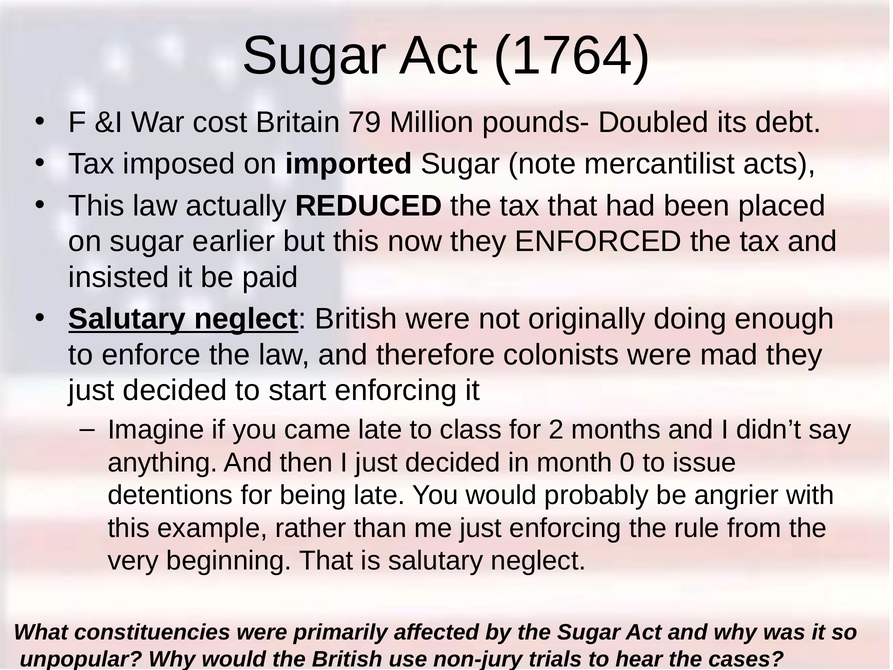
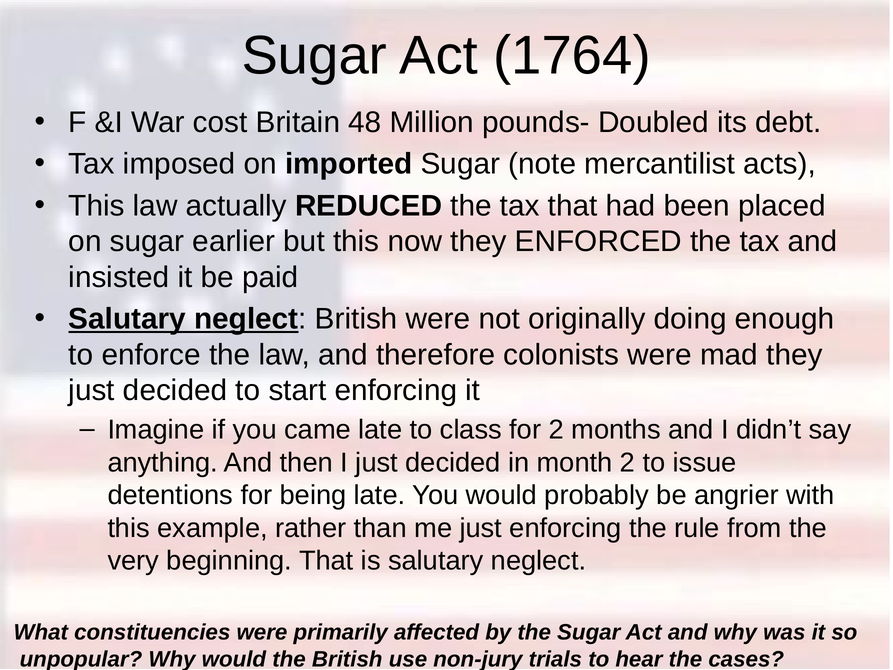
79: 79 -> 48
month 0: 0 -> 2
